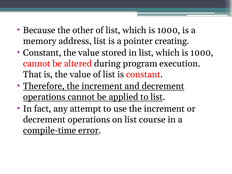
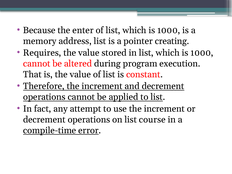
other: other -> enter
Constant at (42, 53): Constant -> Requires
